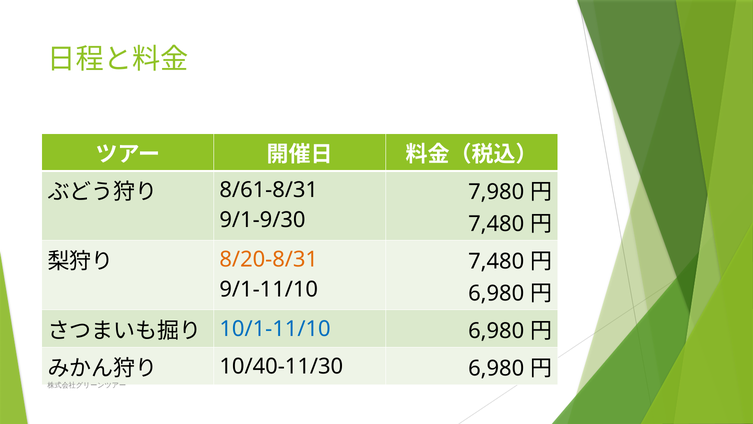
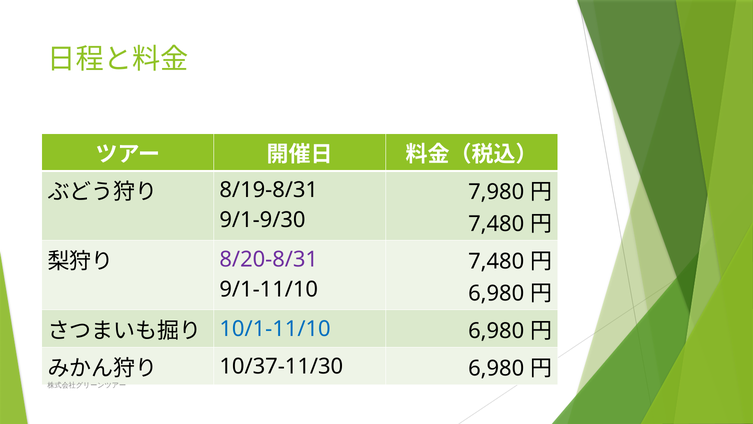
8/61-8/31: 8/61-8/31 -> 8/19-8/31
8/20-8/31 colour: orange -> purple
10/40-11/30: 10/40-11/30 -> 10/37-11/30
